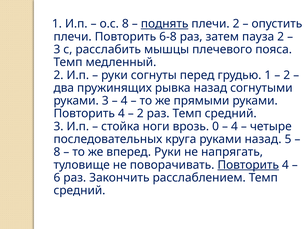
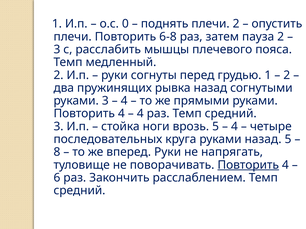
о.с 8: 8 -> 0
поднять underline: present -> none
2 at (140, 114): 2 -> 4
врозь 0: 0 -> 5
